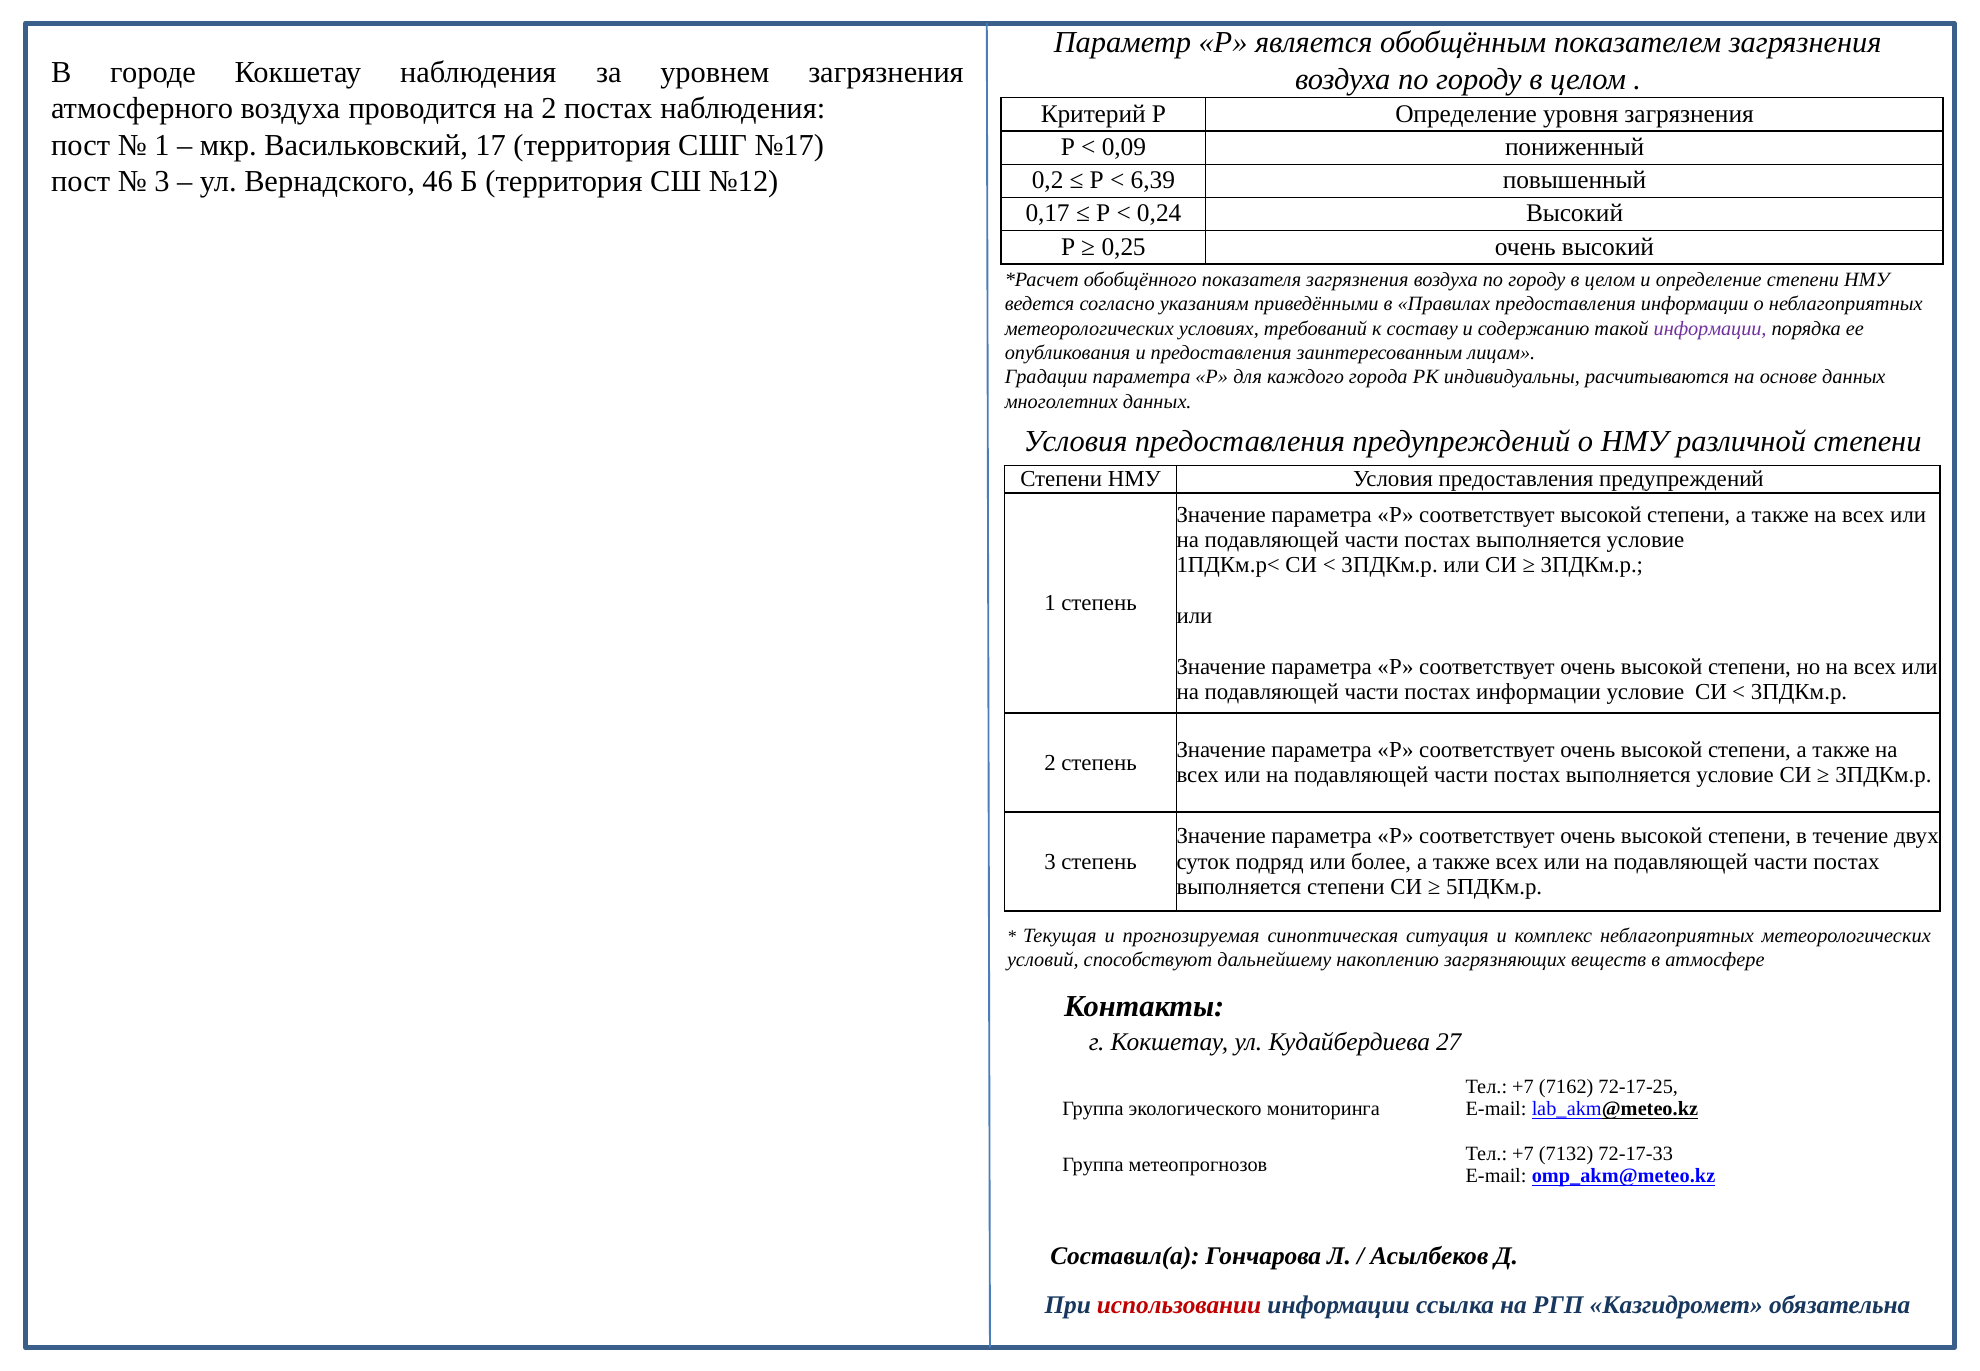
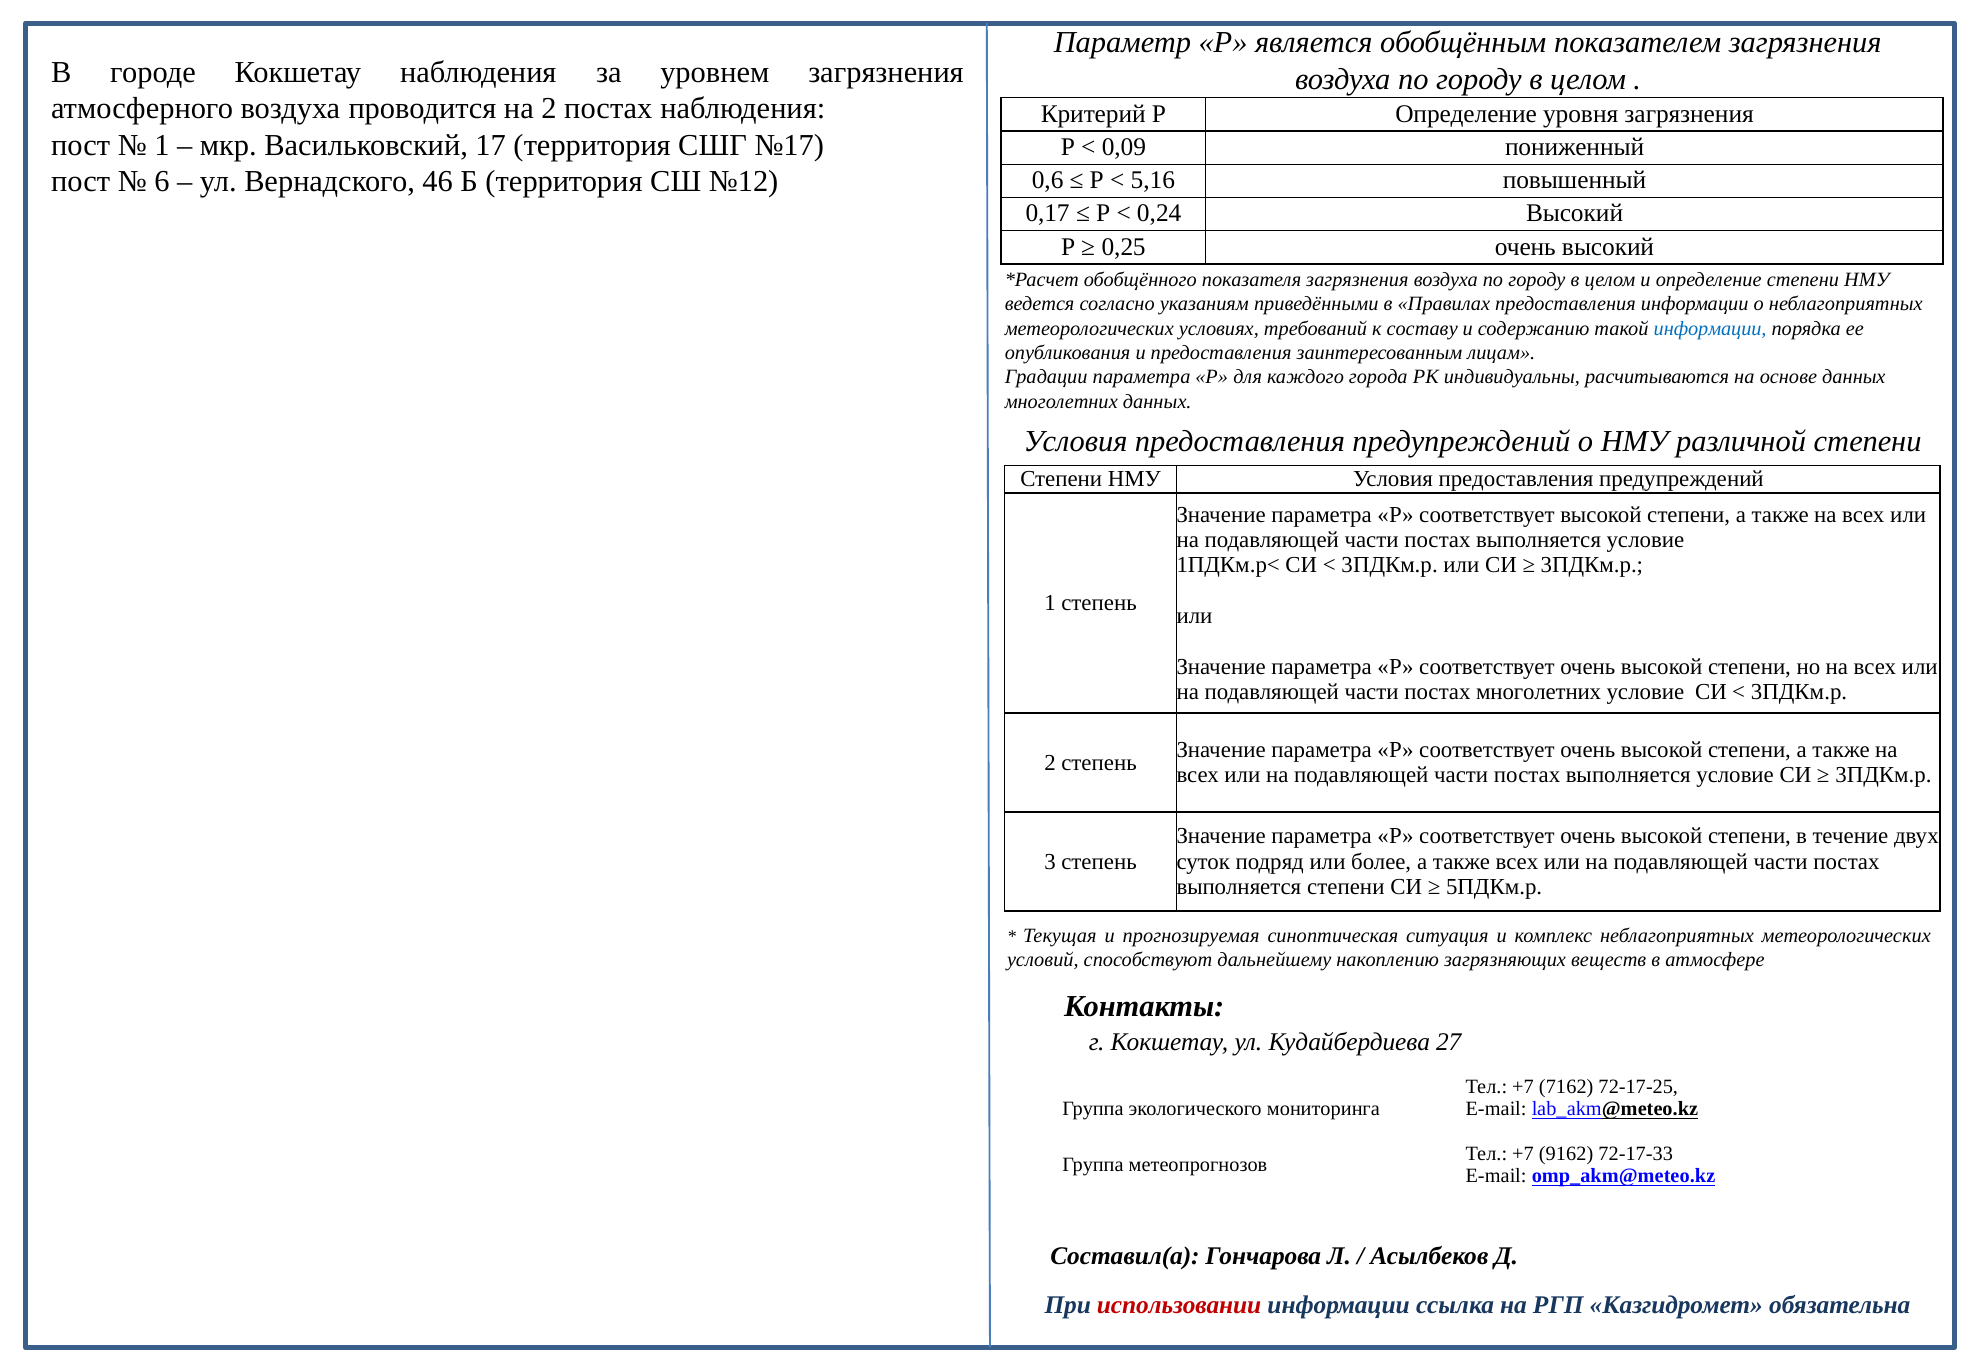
3 at (162, 182): 3 -> 6
0,2: 0,2 -> 0,6
6,39: 6,39 -> 5,16
информации at (1710, 328) colour: purple -> blue
постах информации: информации -> многолетних
7132: 7132 -> 9162
